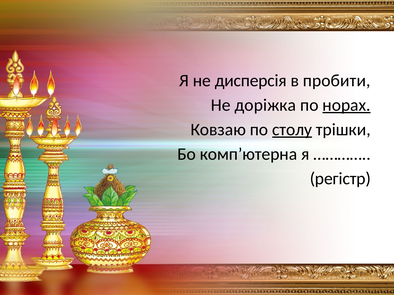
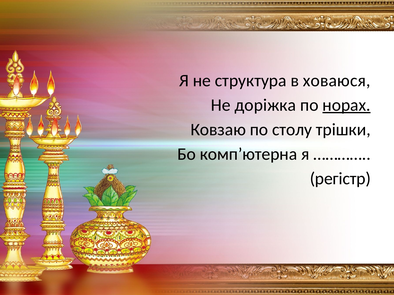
дисперсія: дисперсія -> структура
пробити: пробити -> ховаюся
столу underline: present -> none
